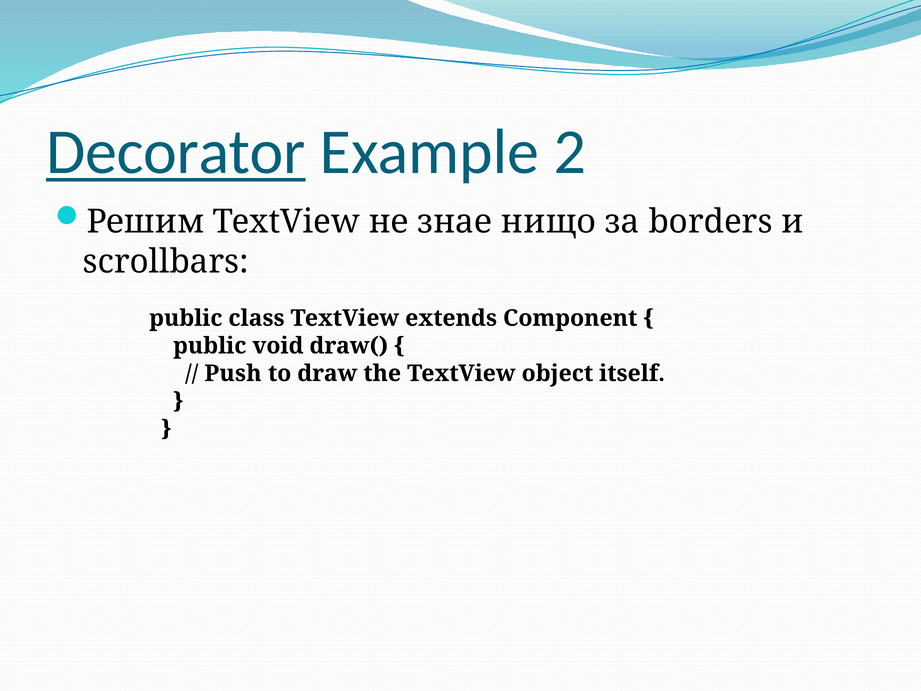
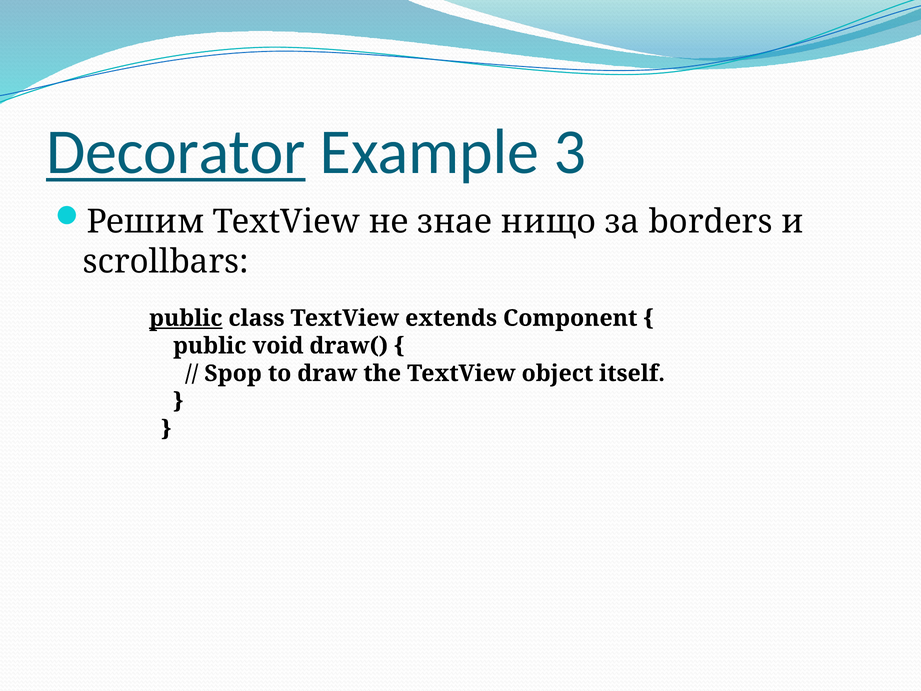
2: 2 -> 3
public at (186, 318) underline: none -> present
Push: Push -> Spop
